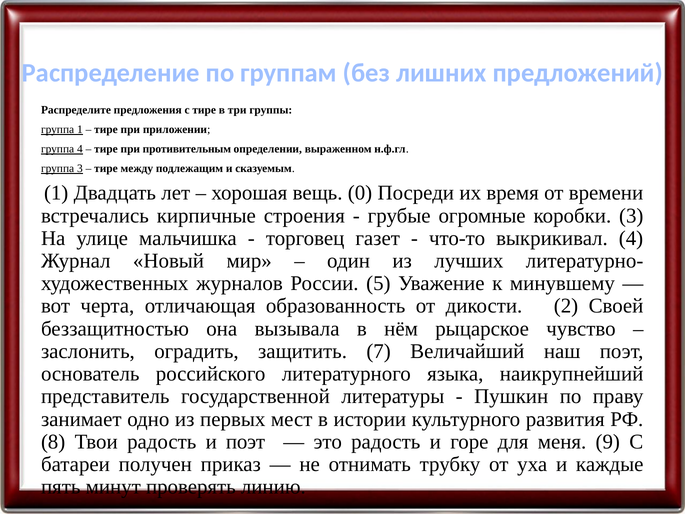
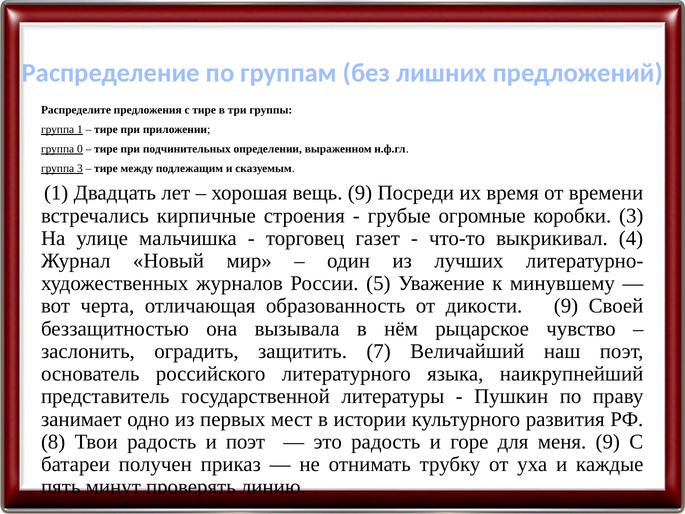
группа 4: 4 -> 0
противительным: противительным -> подчинительных
вещь 0: 0 -> 9
дикости 2: 2 -> 9
